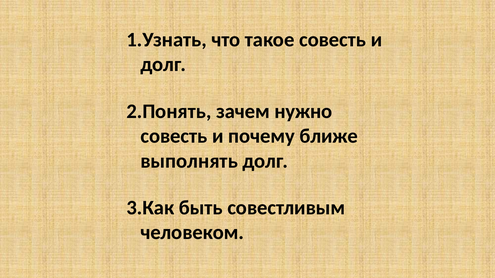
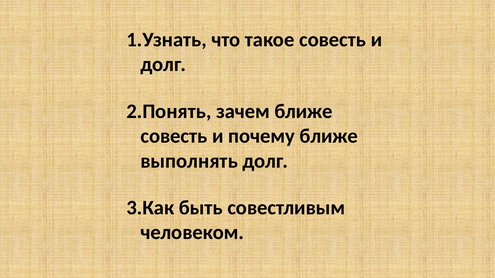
зачем нужно: нужно -> ближе
